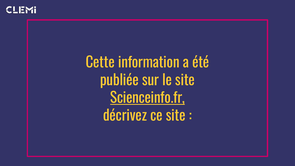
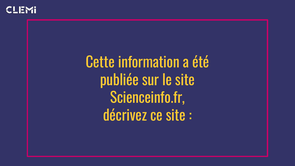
Scienceinfo.fr underline: present -> none
